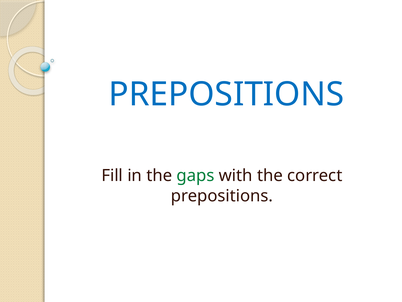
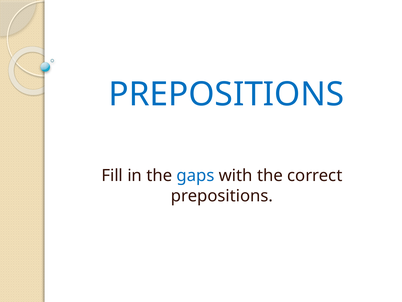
gaps colour: green -> blue
